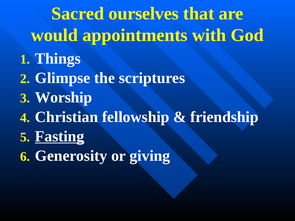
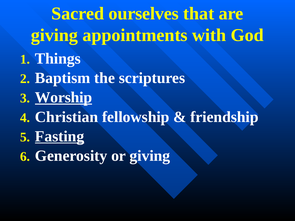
would at (54, 35): would -> giving
Glimpse: Glimpse -> Baptism
Worship underline: none -> present
